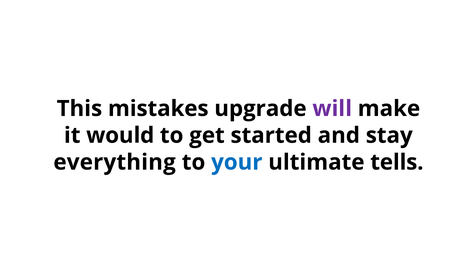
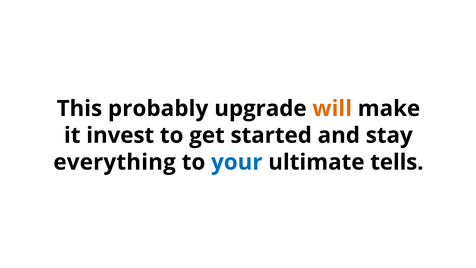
mistakes: mistakes -> probably
will colour: purple -> orange
would: would -> invest
